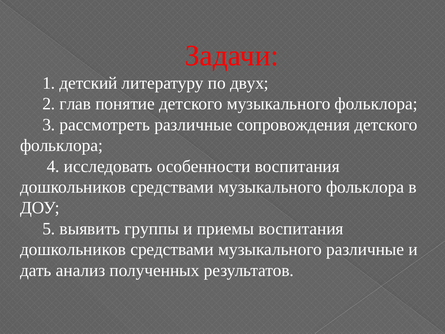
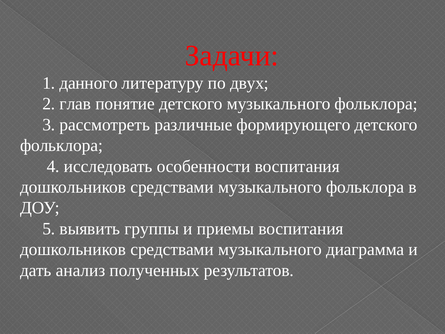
детский: детский -> данного
сопровождения: сопровождения -> формирующего
музыкального различные: различные -> диаграмма
